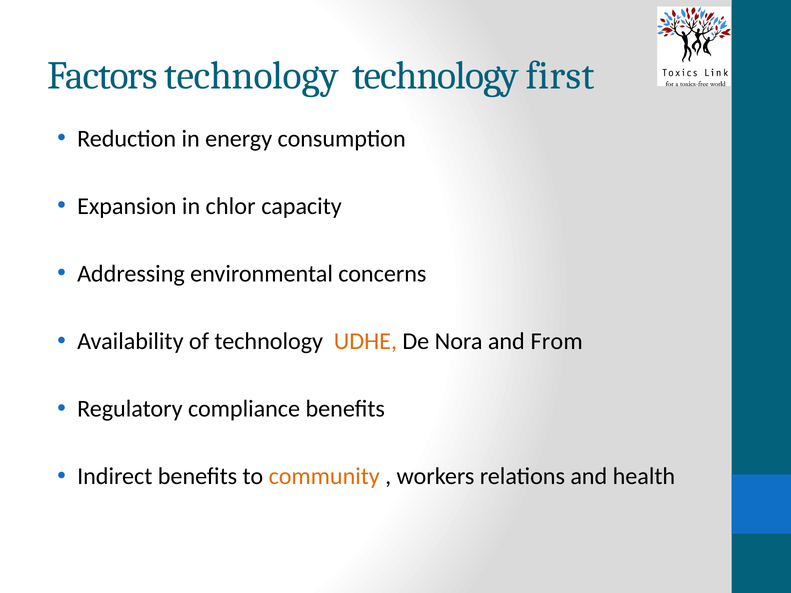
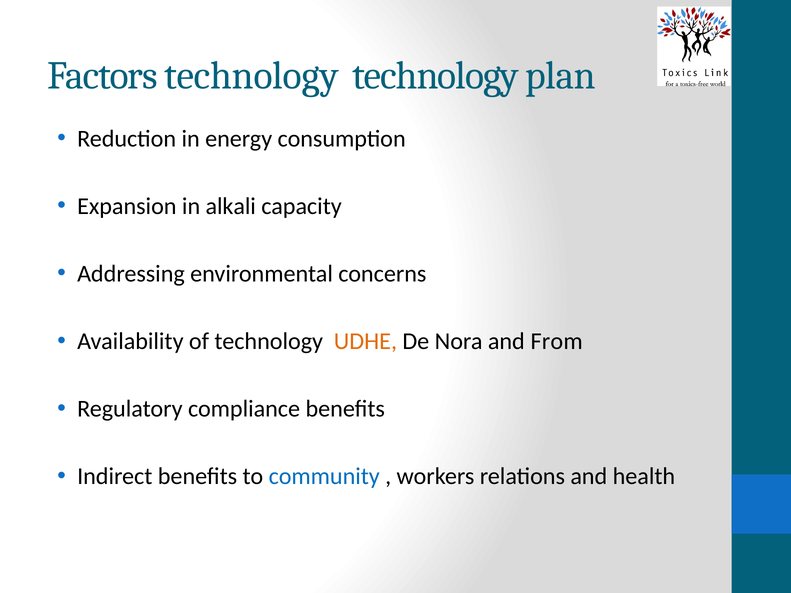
first: first -> plan
chlor: chlor -> alkali
community colour: orange -> blue
